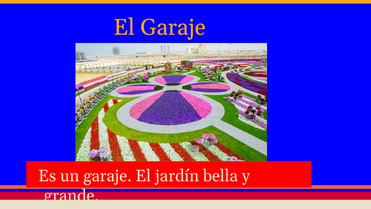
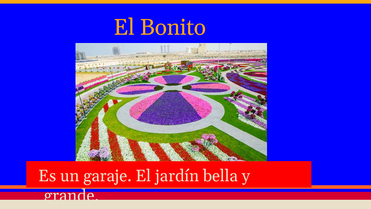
El Garaje: Garaje -> Bonito
